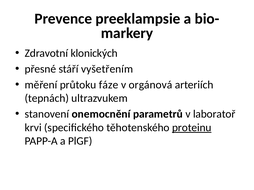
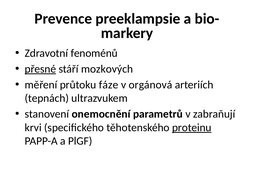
klonických: klonických -> fenoménů
přesné underline: none -> present
vyšetřením: vyšetřením -> mozkových
laboratoř: laboratoř -> zabraňují
